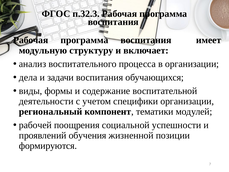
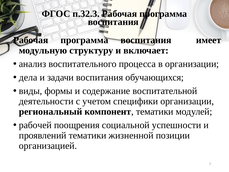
проявлений обучения: обучения -> тематики
формируются: формируются -> организацией
